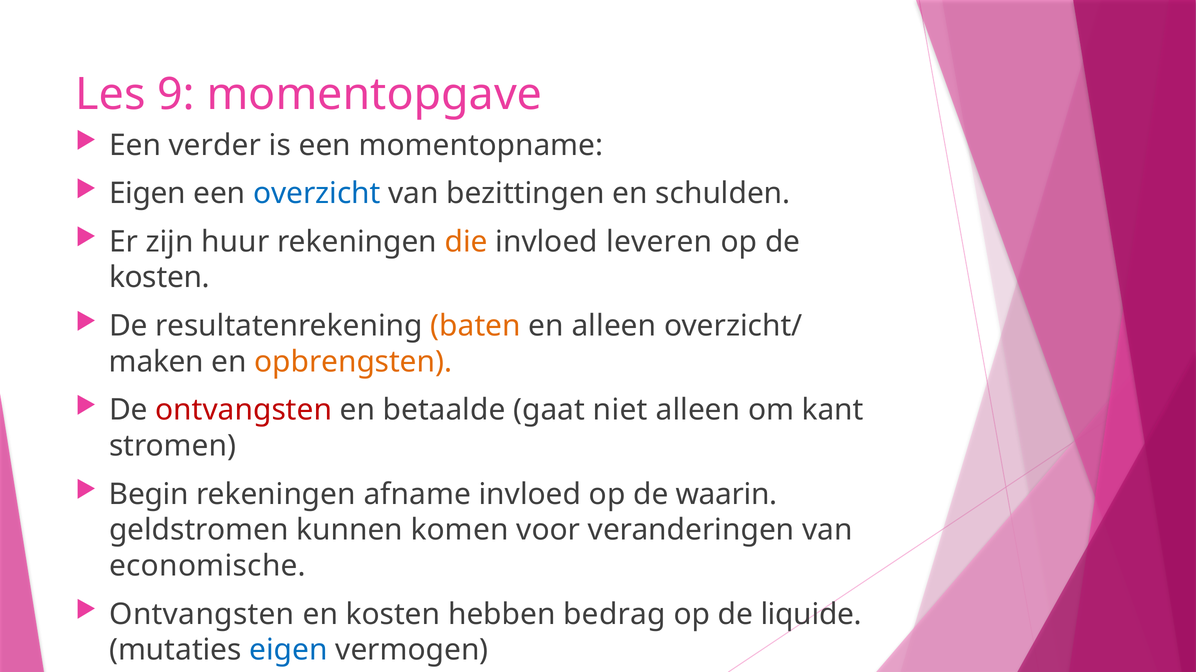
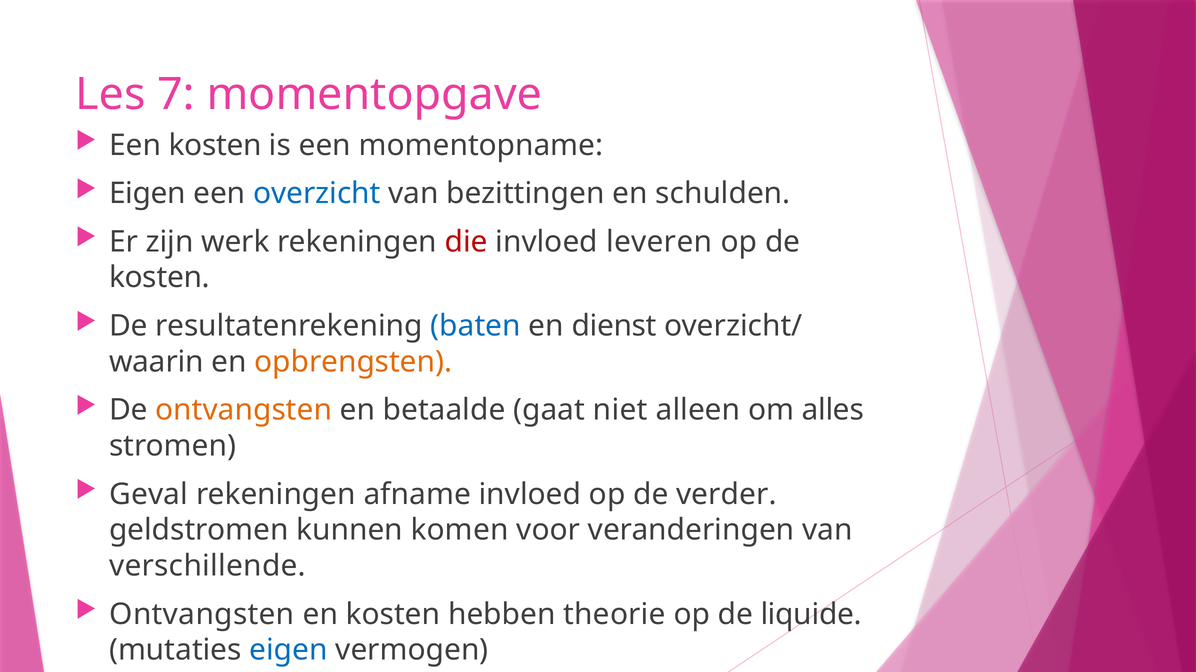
9: 9 -> 7
Een verder: verder -> kosten
huur: huur -> werk
die colour: orange -> red
baten colour: orange -> blue
en alleen: alleen -> dienst
maken: maken -> waarin
ontvangsten at (244, 411) colour: red -> orange
kant: kant -> alles
Begin: Begin -> Geval
waarin: waarin -> verder
economische: economische -> verschillende
bedrag: bedrag -> theorie
